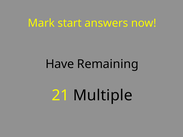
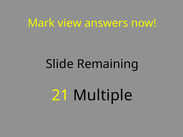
start: start -> view
Have: Have -> Slide
